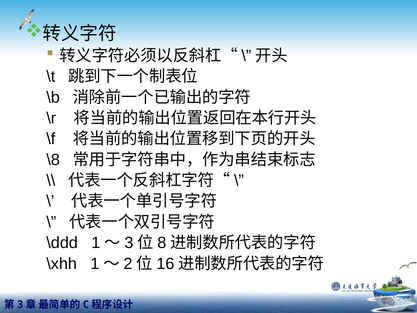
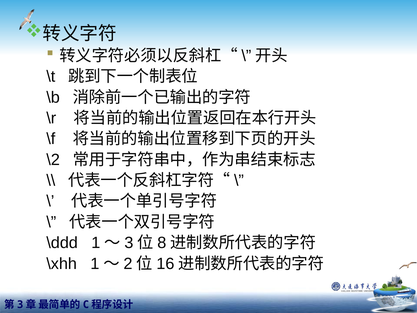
\8: \8 -> \2
